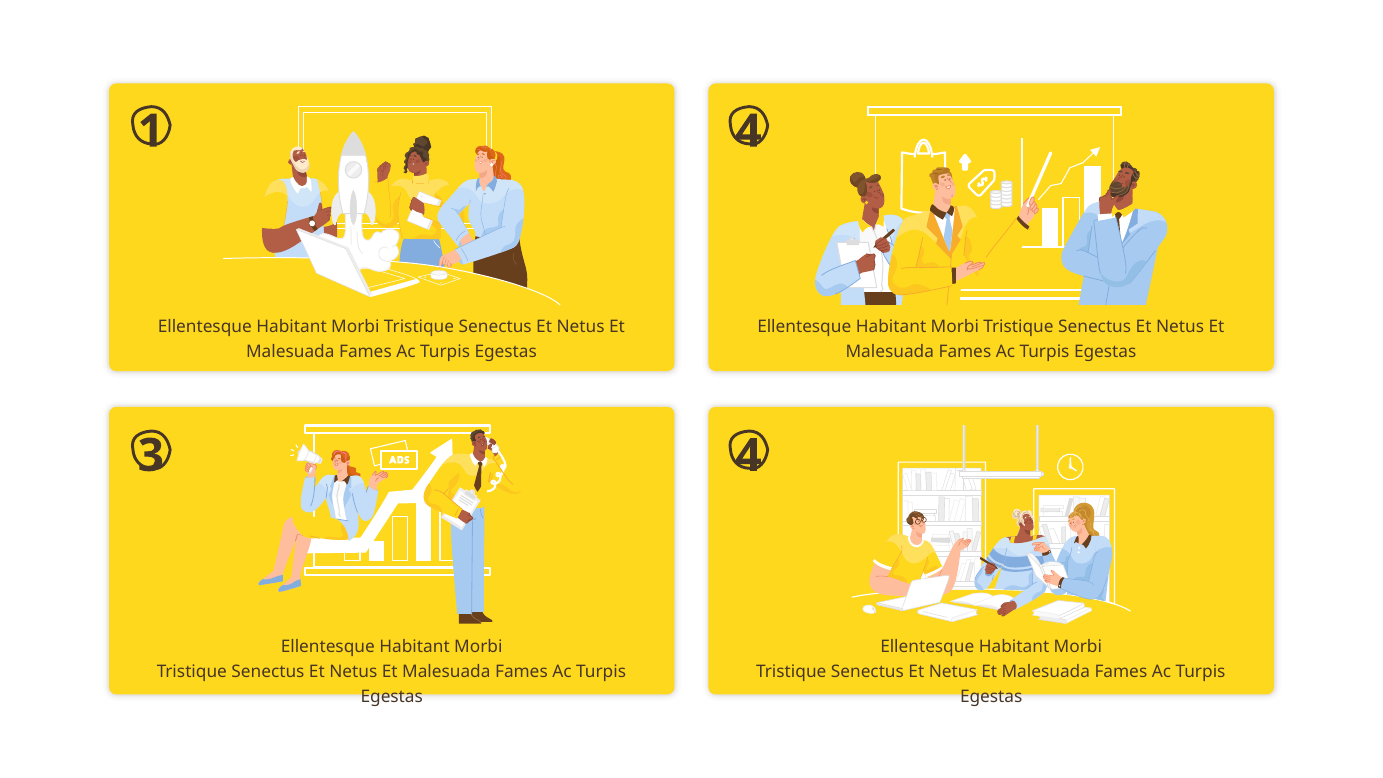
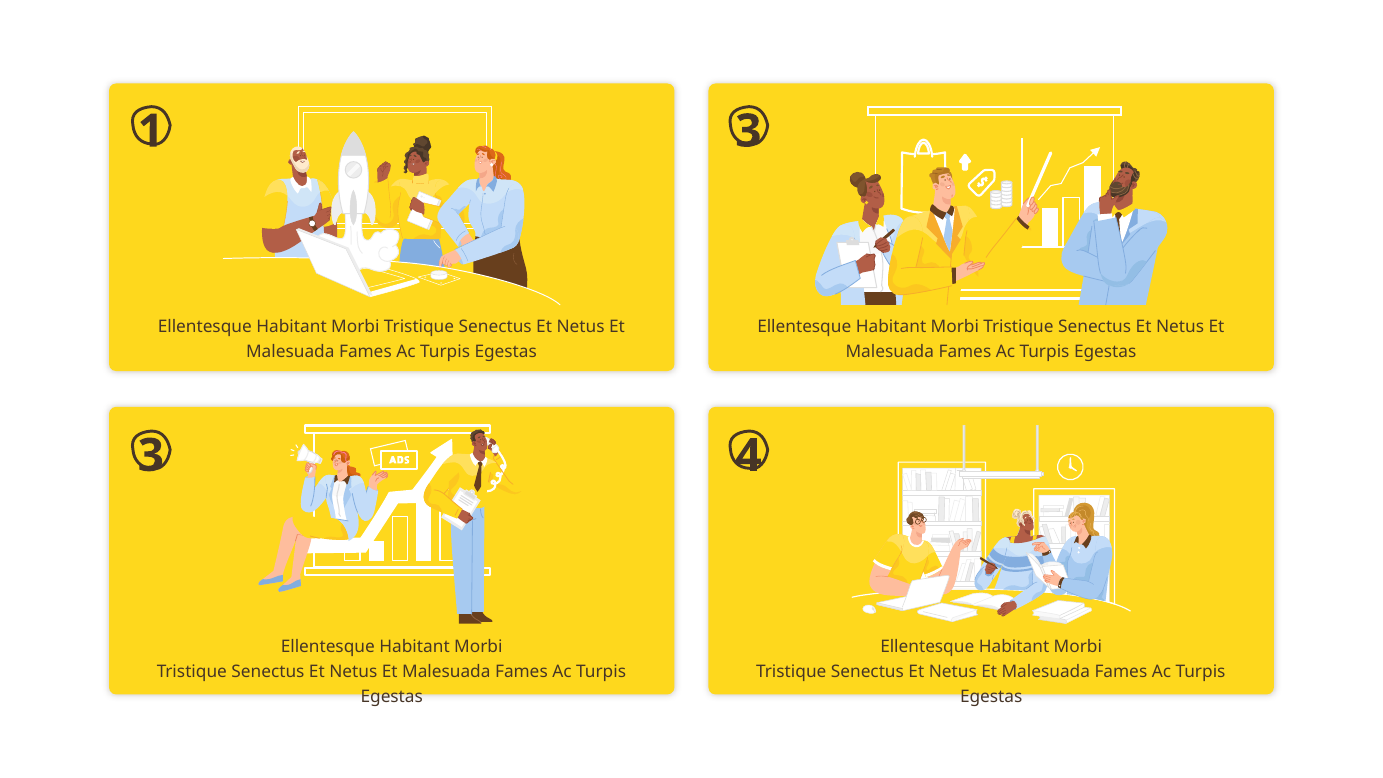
1 4: 4 -> 3
